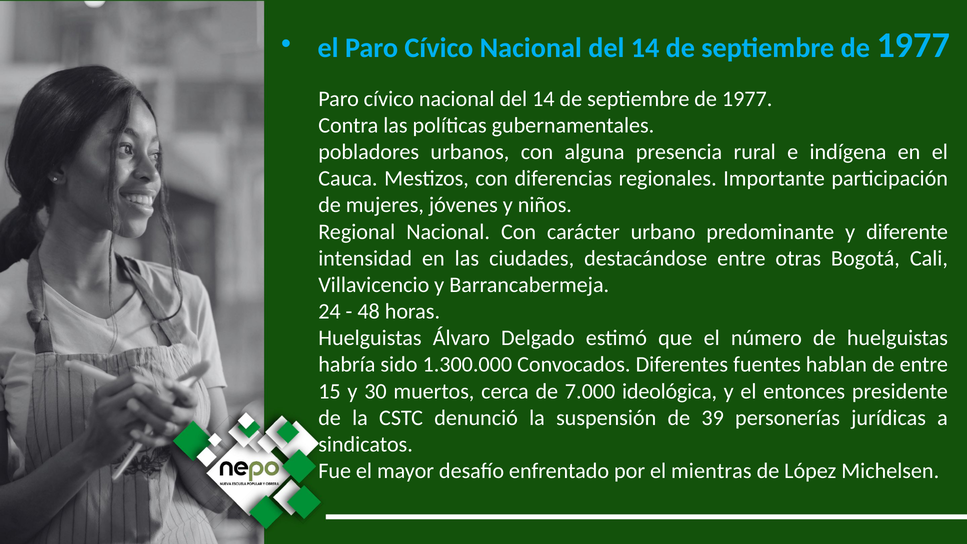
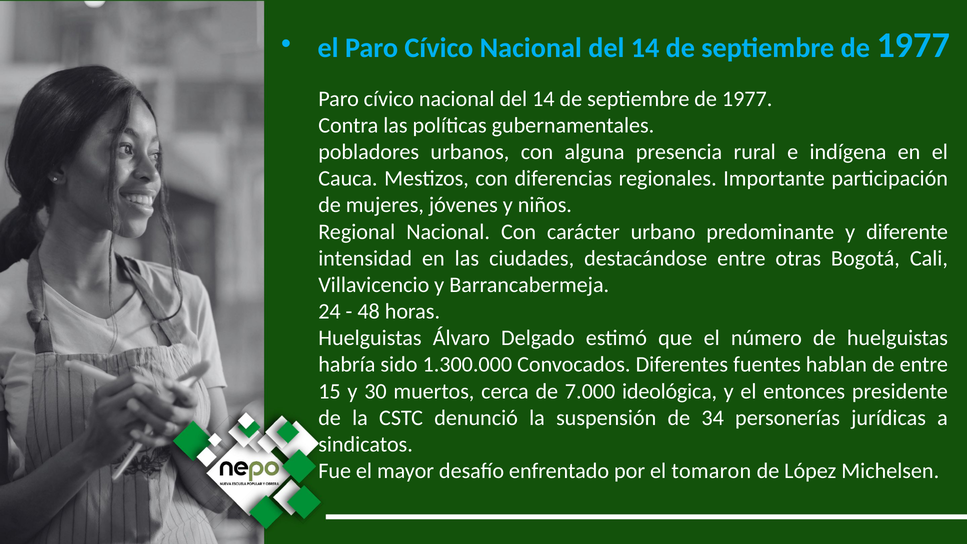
39: 39 -> 34
mientras: mientras -> tomaron
